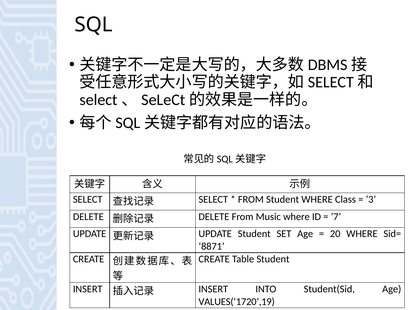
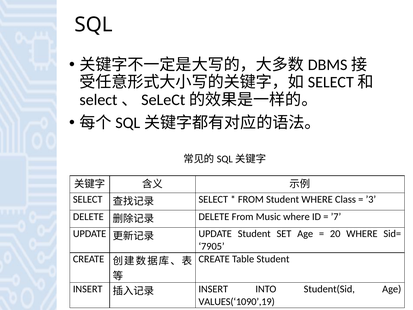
8871: 8871 -> 7905
VALUES(‘1720’,19: VALUES(‘1720’,19 -> VALUES(‘1090’,19
